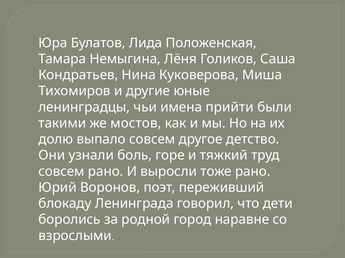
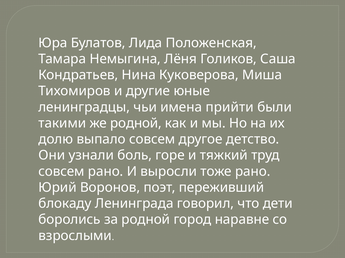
же мостов: мостов -> родной
